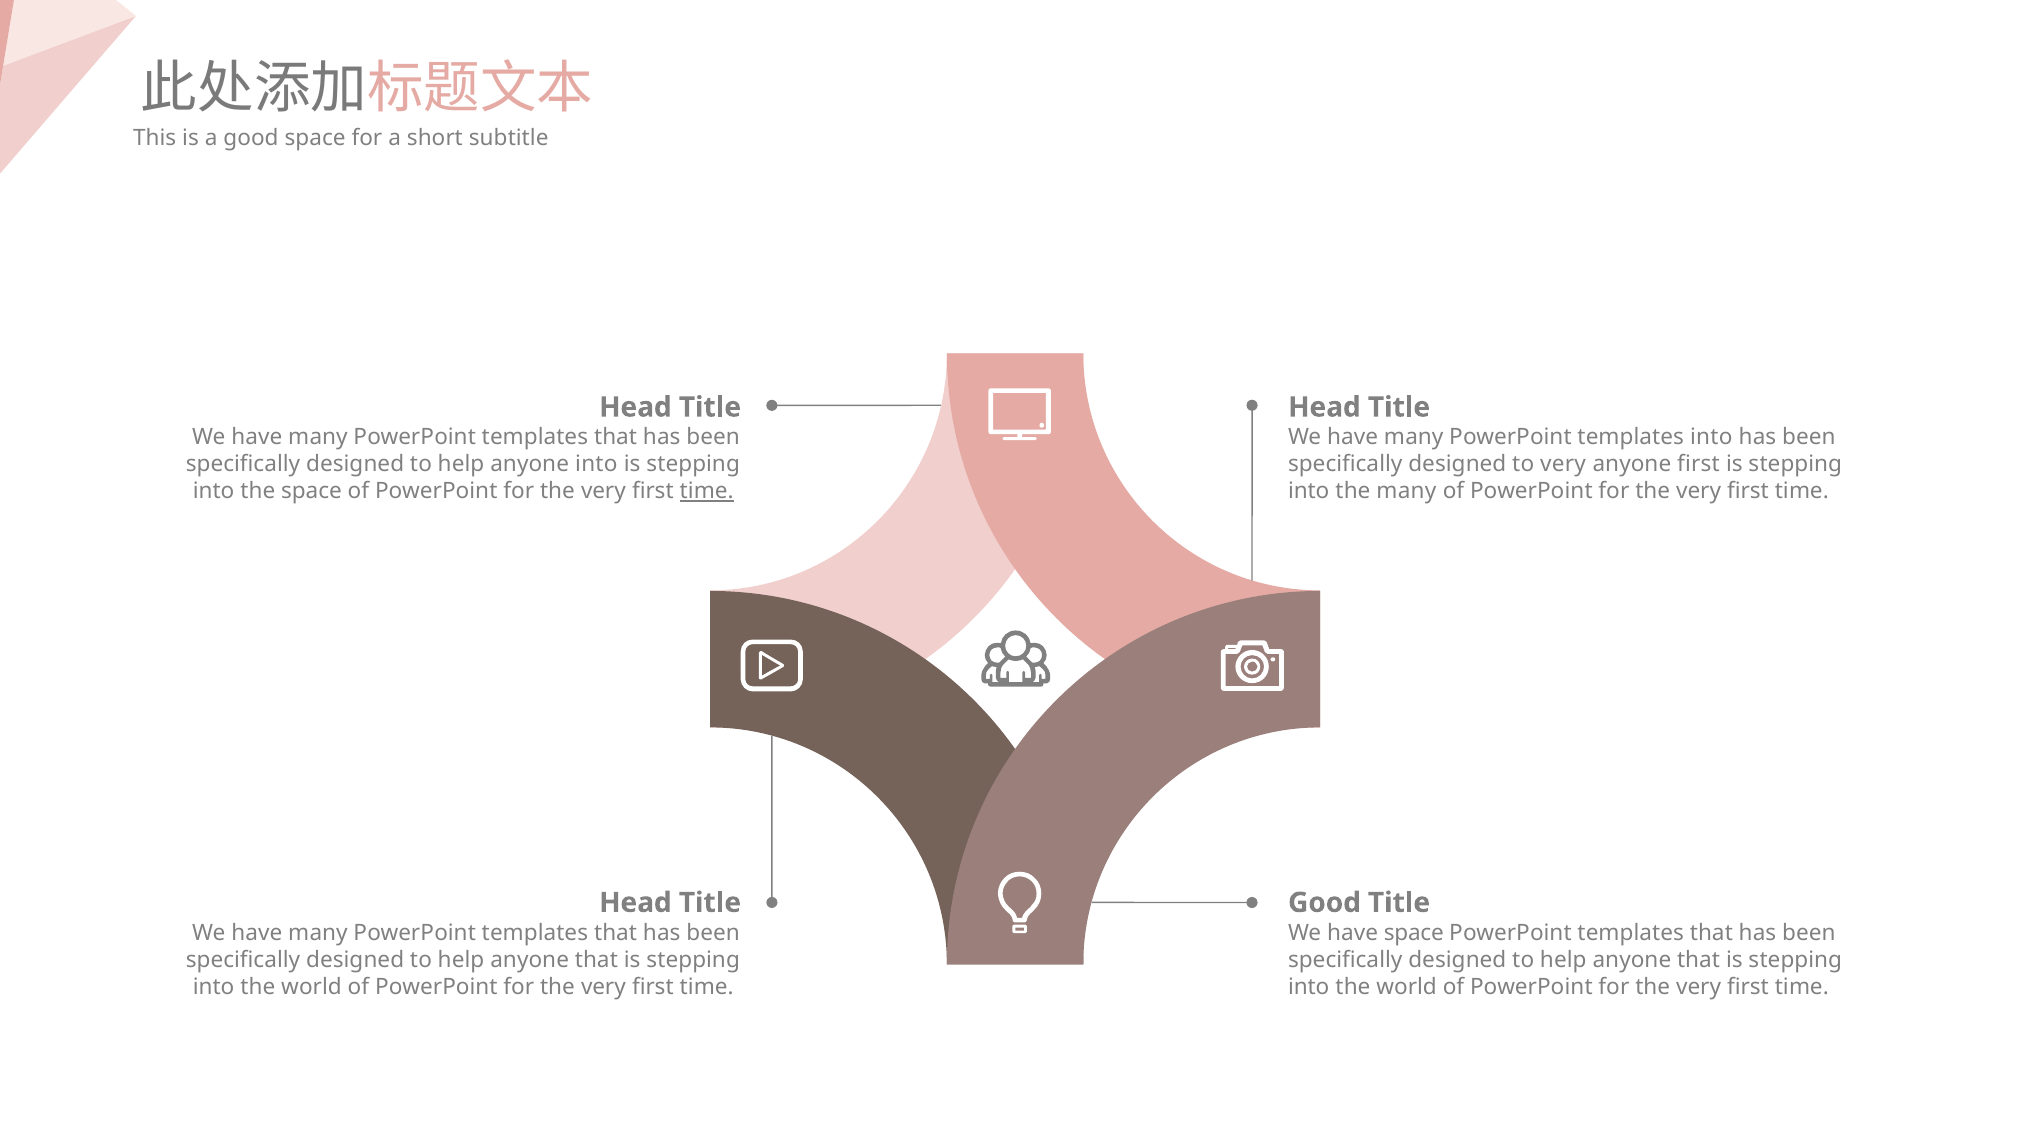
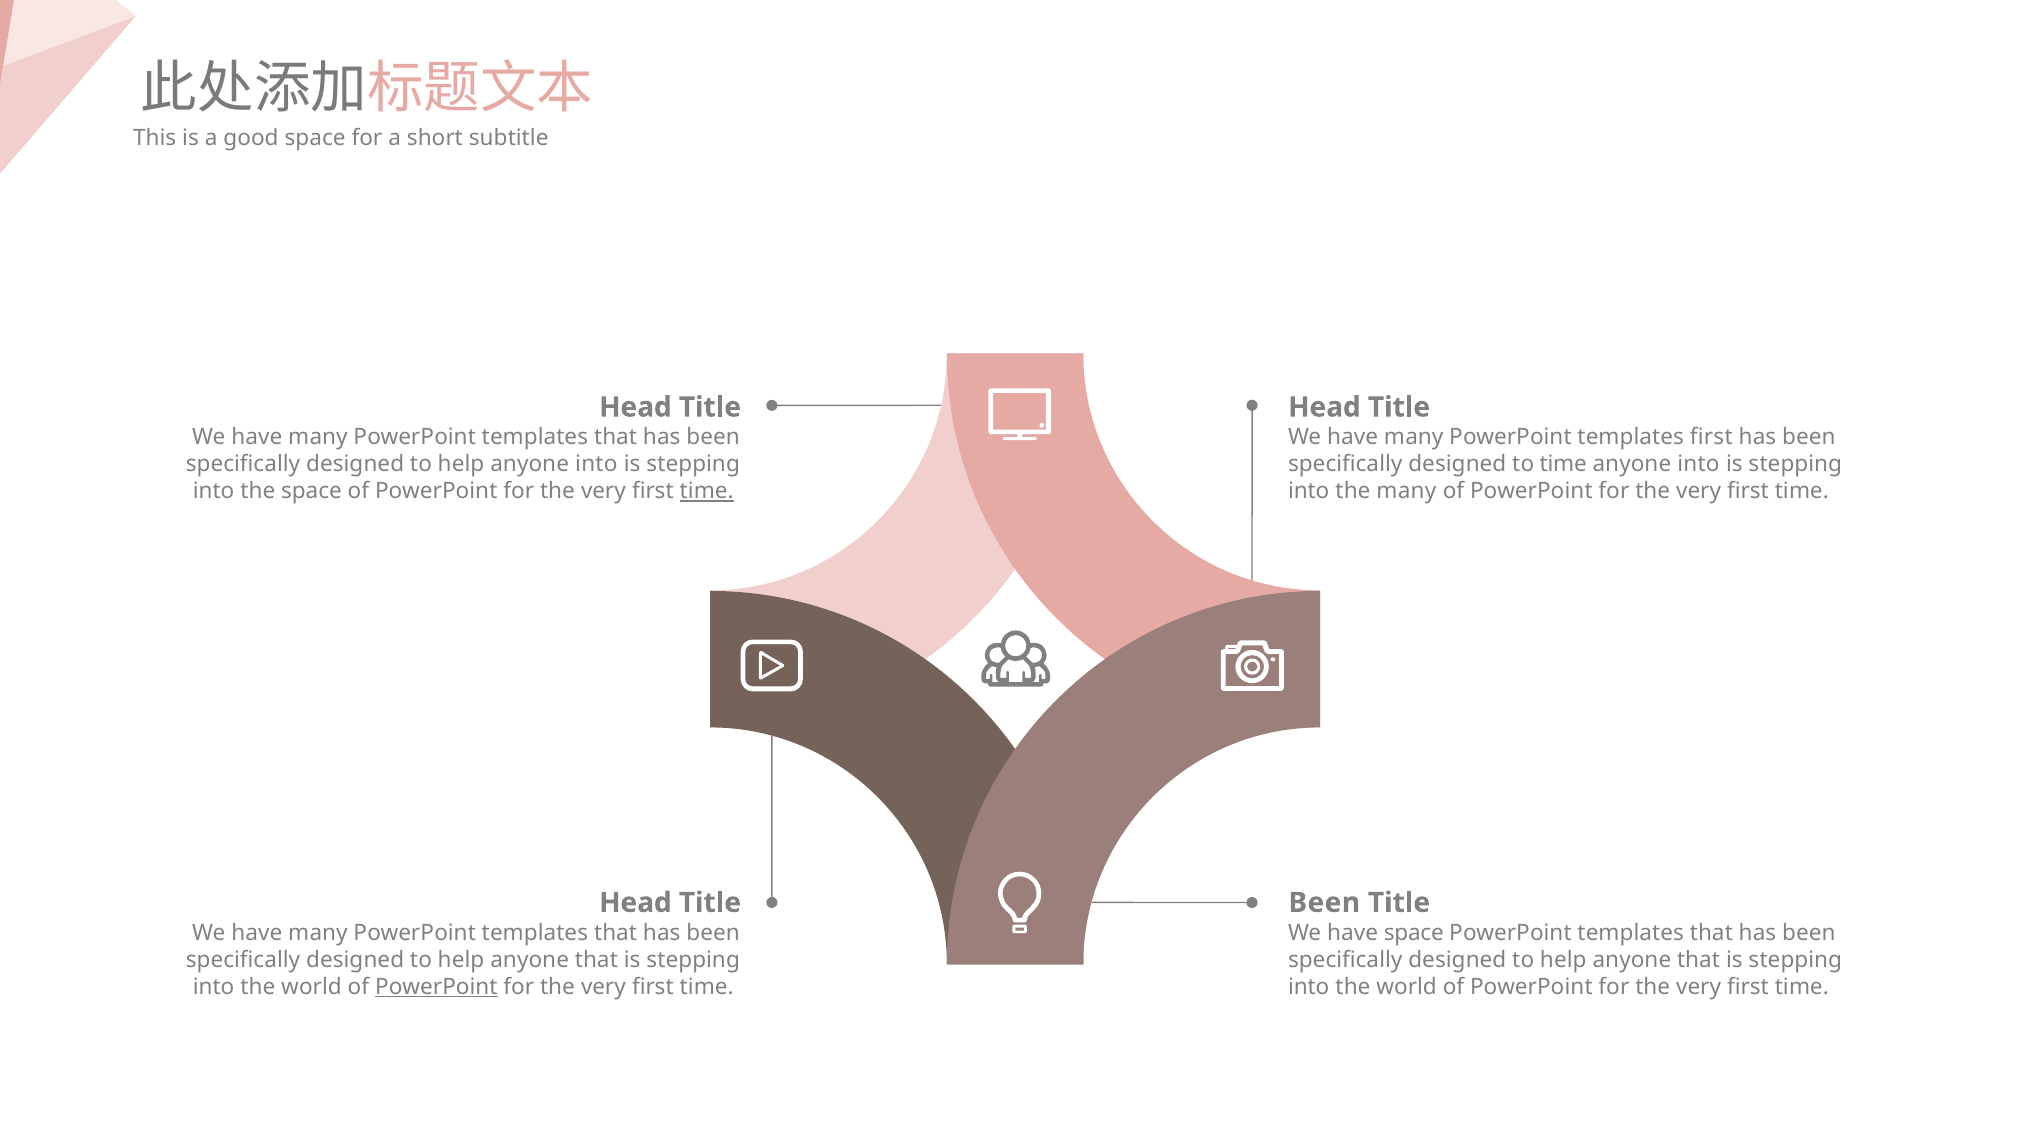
templates into: into -> first
to very: very -> time
first at (1699, 464): first -> into
Good at (1324, 903): Good -> Been
PowerPoint at (436, 987) underline: none -> present
